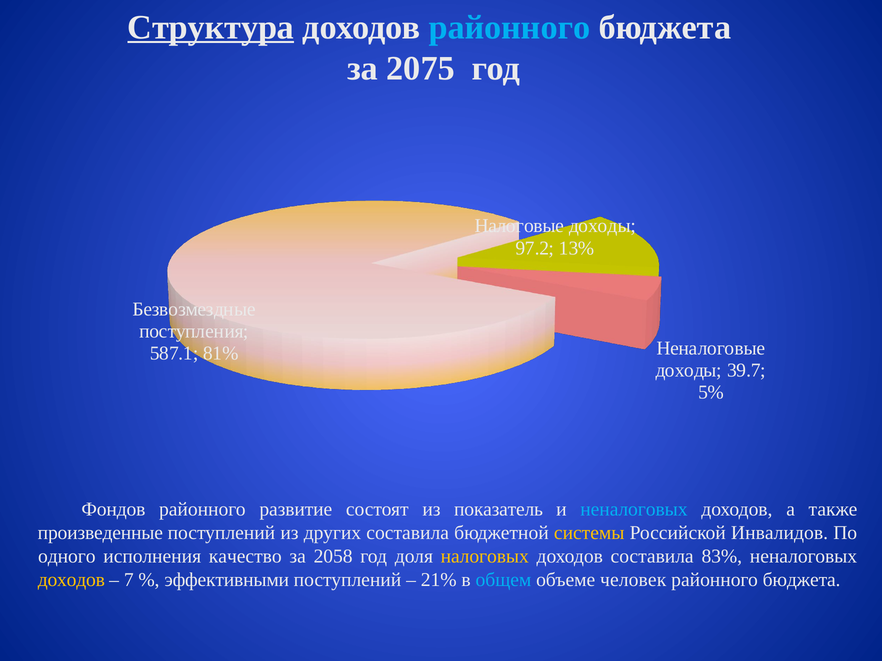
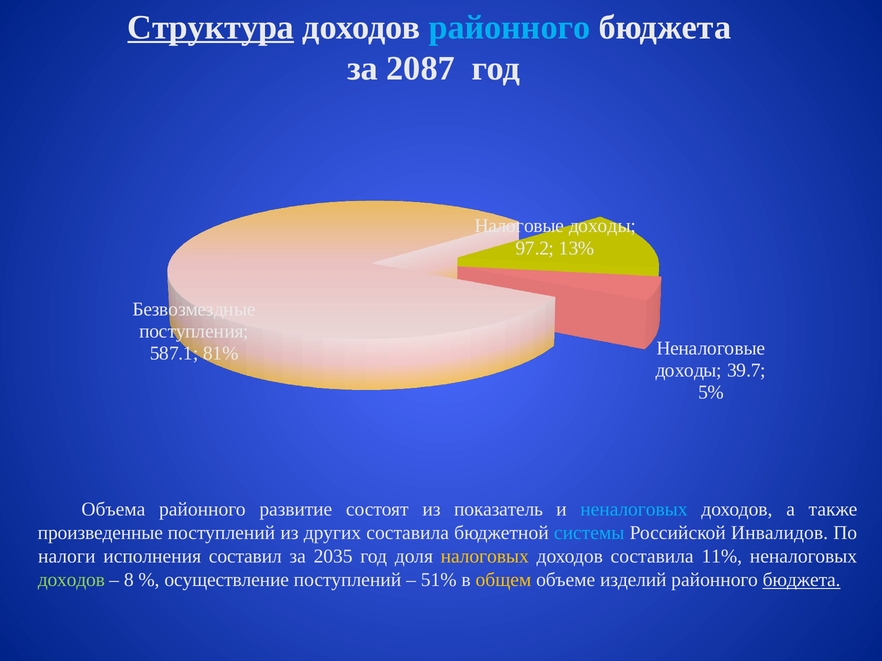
2075: 2075 -> 2087
Фондов: Фондов -> Объема
системы colour: yellow -> light blue
одного: одного -> налоги
качество: качество -> составил
2058: 2058 -> 2035
83%: 83% -> 11%
доходов at (71, 580) colour: yellow -> light green
7: 7 -> 8
эффективными: эффективными -> осуществление
21%: 21% -> 51%
общем colour: light blue -> yellow
человек: человек -> изделий
бюджета at (802, 580) underline: none -> present
